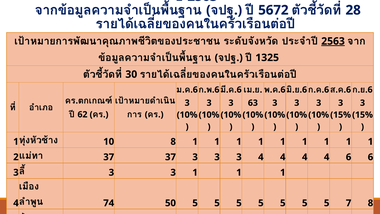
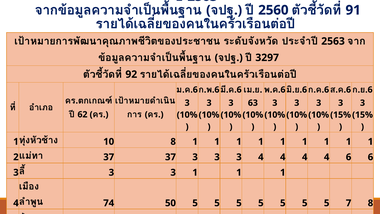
5672: 5672 -> 2560
28: 28 -> 91
2563 at (333, 41) underline: present -> none
1325: 1325 -> 3297
30 at (131, 74): 30 -> 92
